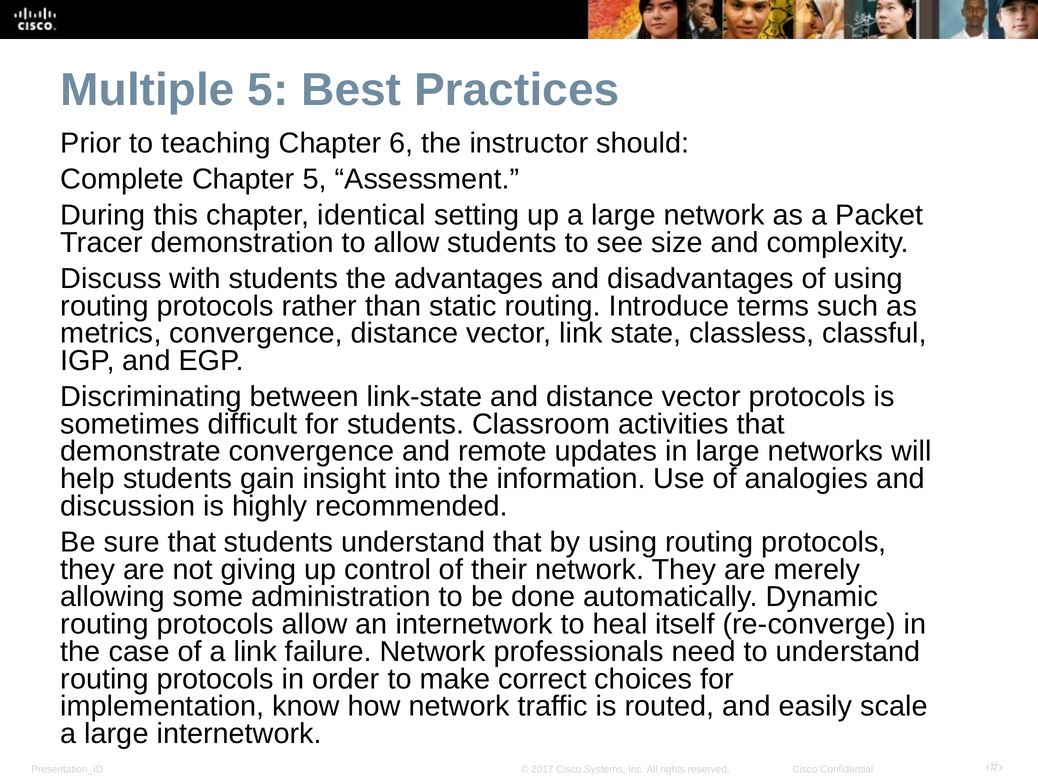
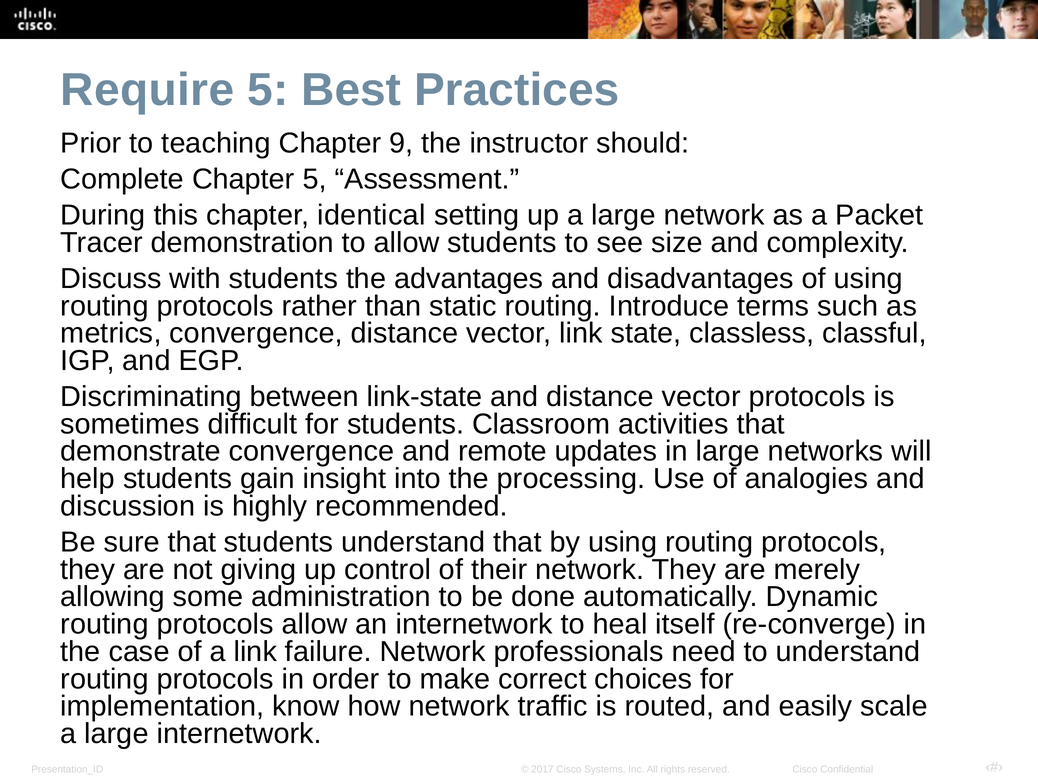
Multiple: Multiple -> Require
6: 6 -> 9
information: information -> processing
